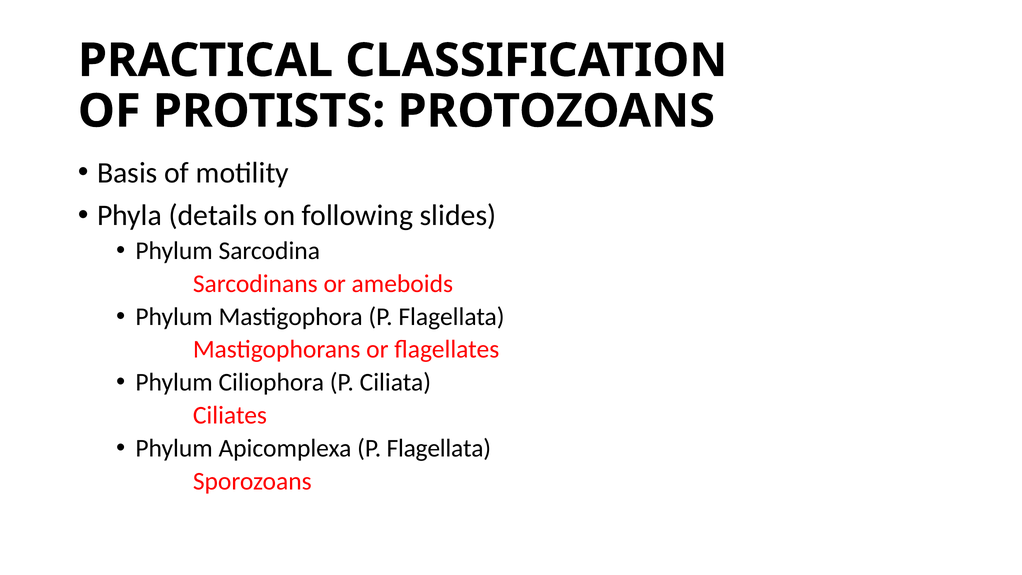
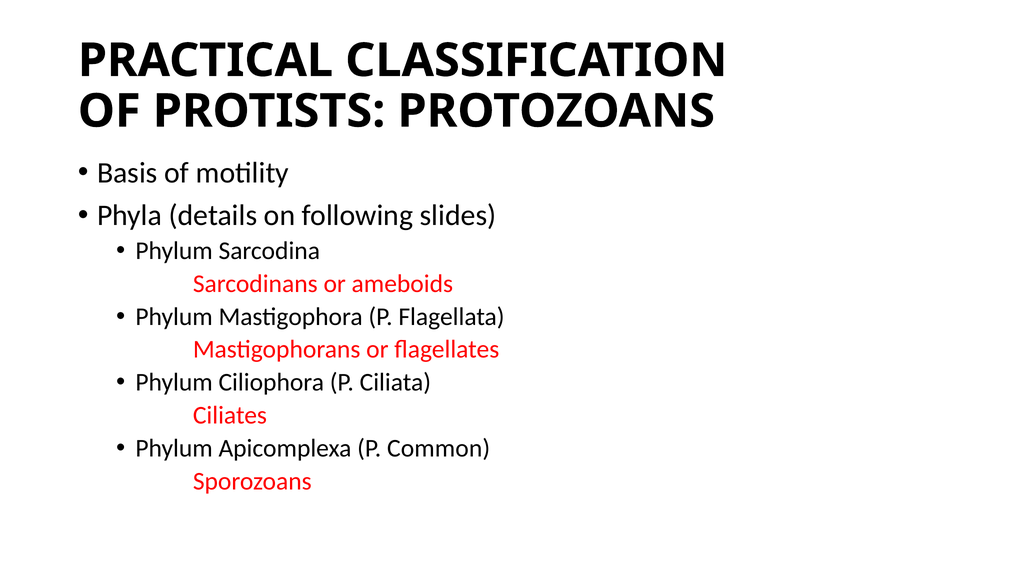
Apicomplexa P Flagellata: Flagellata -> Common
